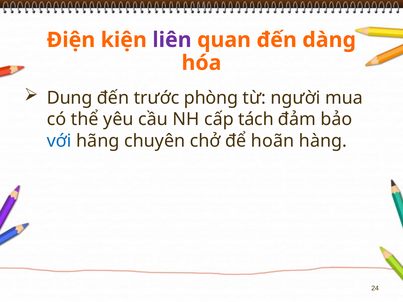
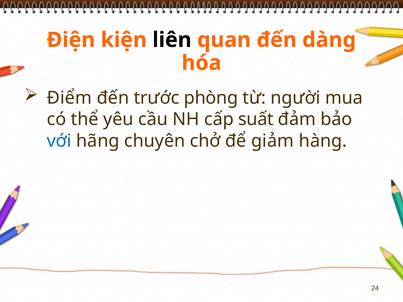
liên colour: purple -> black
Dung: Dung -> Điểm
tách: tách -> suất
hoãn: hoãn -> giảm
